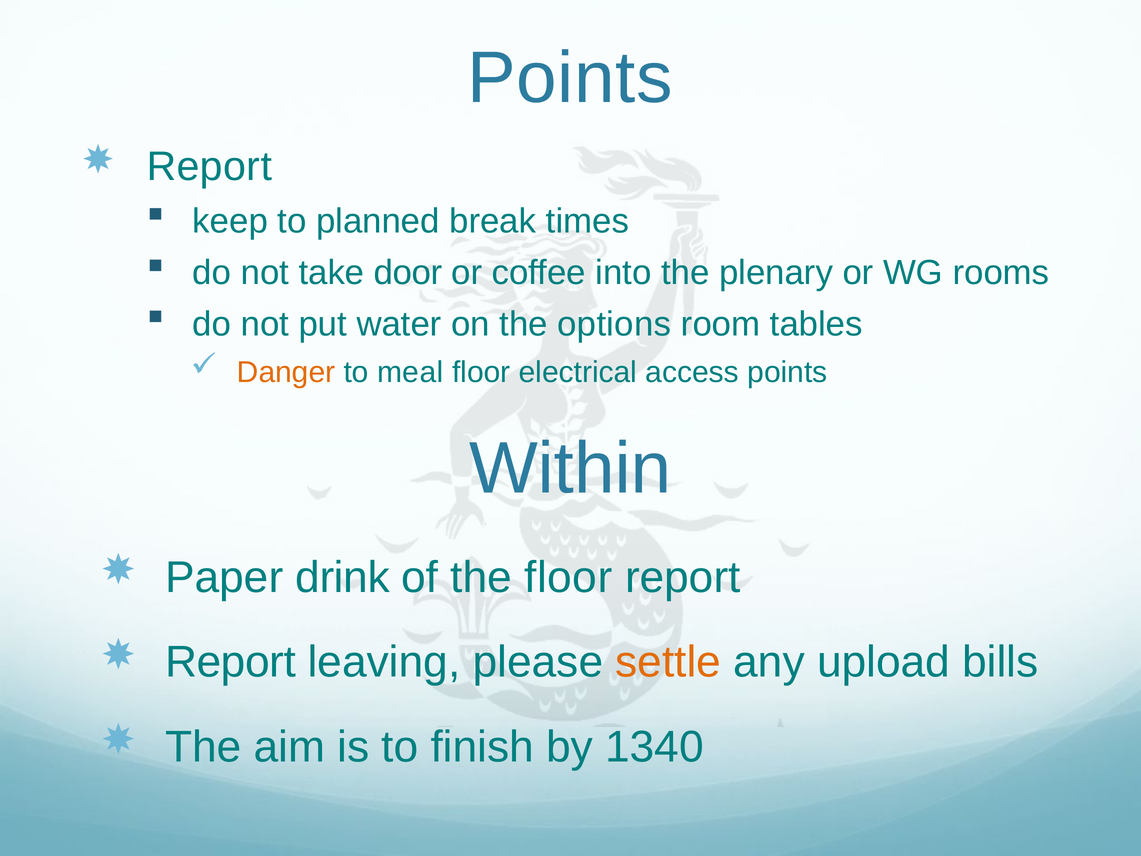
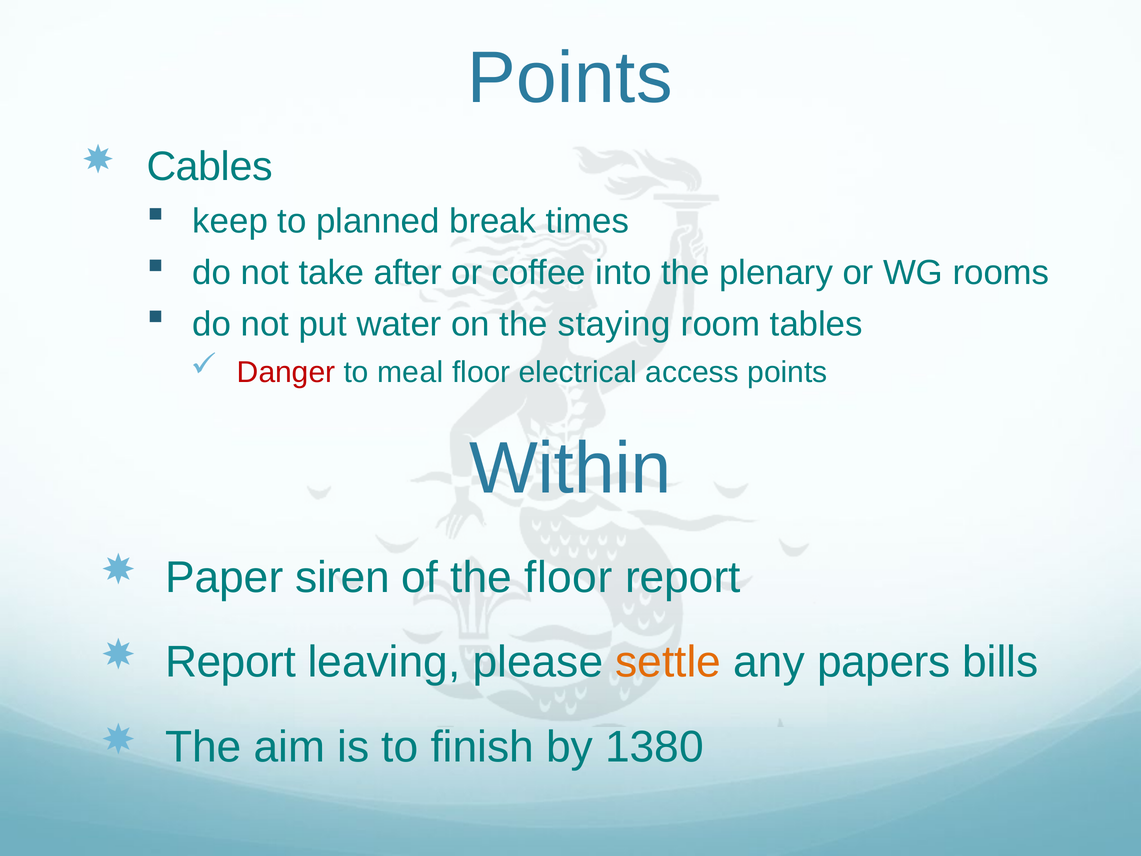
Report at (209, 167): Report -> Cables
door: door -> after
options: options -> staying
Danger colour: orange -> red
drink: drink -> siren
upload: upload -> papers
1340: 1340 -> 1380
